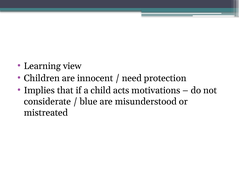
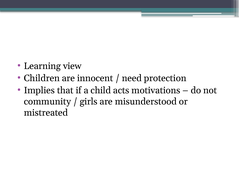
considerate: considerate -> community
blue: blue -> girls
